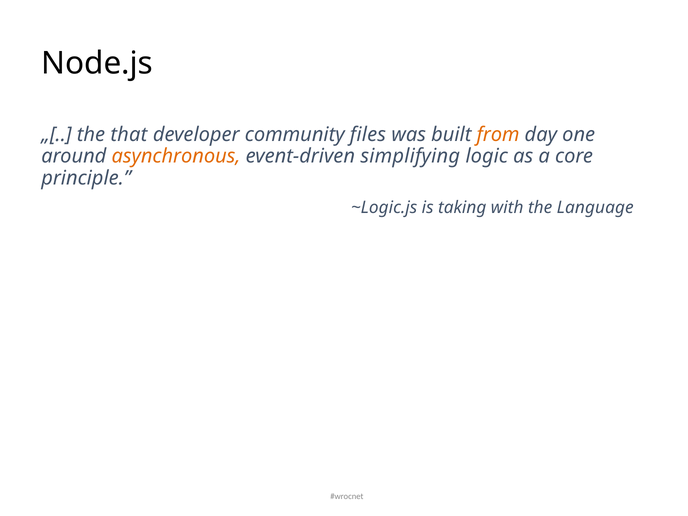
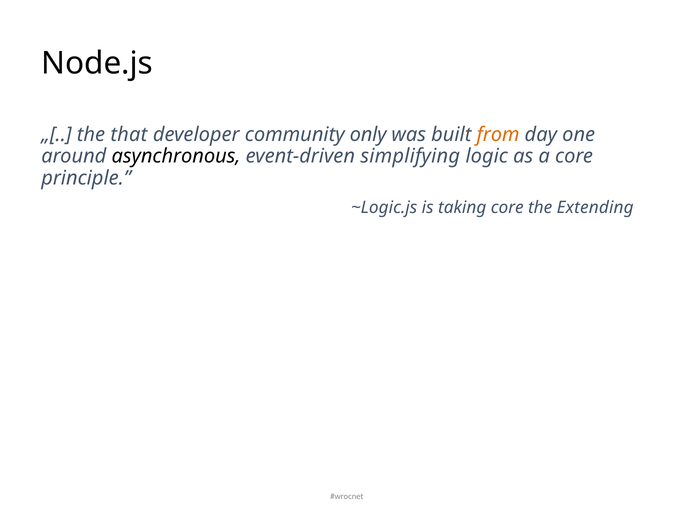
files: files -> only
asynchronous colour: orange -> black
taking with: with -> core
Language: Language -> Extending
